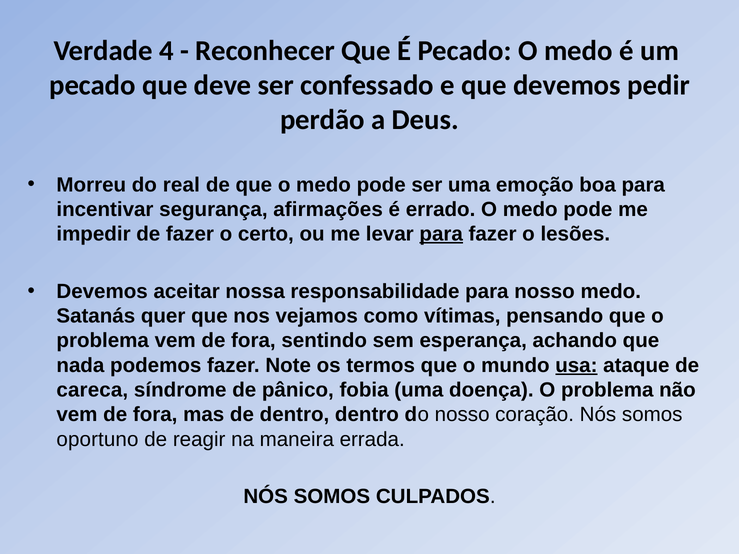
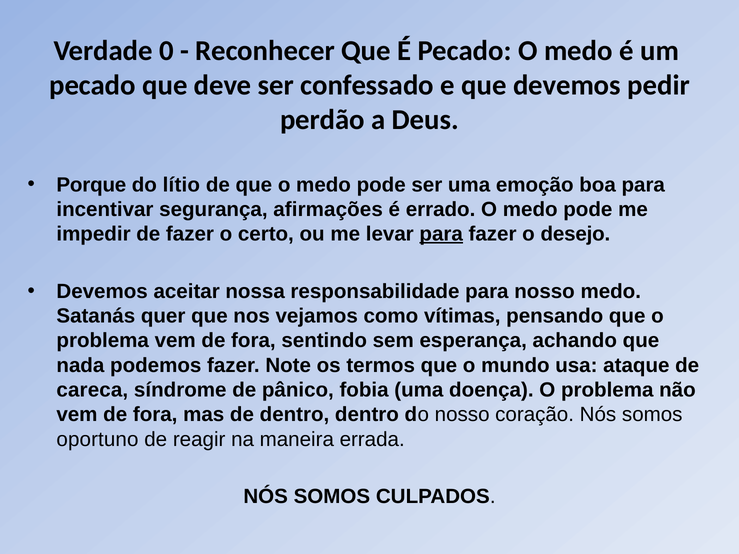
4: 4 -> 0
Morreu: Morreu -> Porque
real: real -> lítio
lesões: lesões -> desejo
usa underline: present -> none
